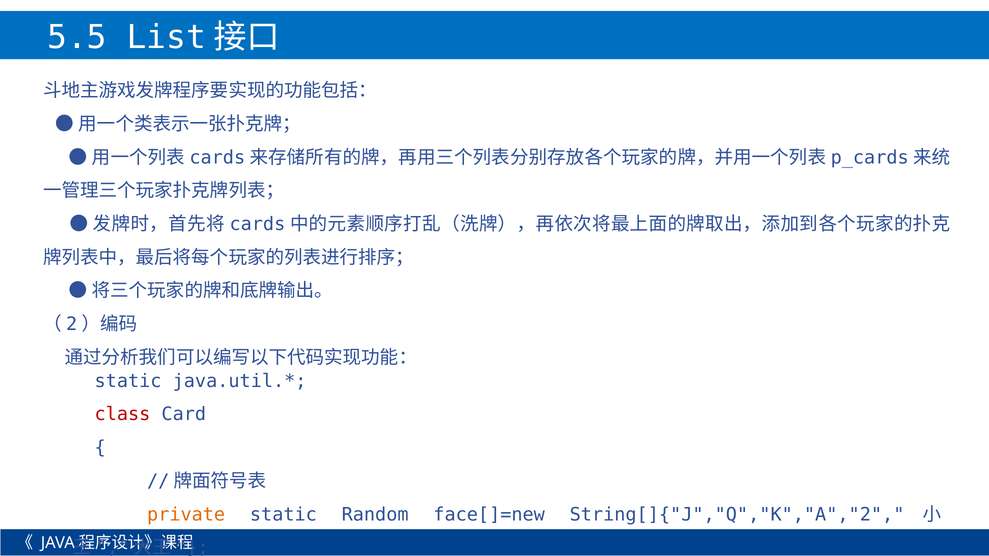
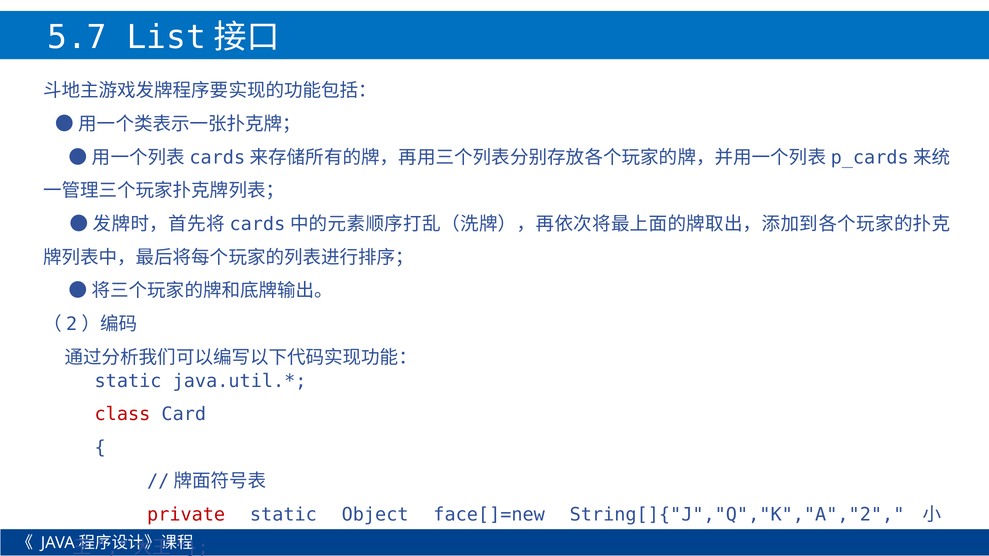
5.5: 5.5 -> 5.7
private colour: orange -> red
Random: Random -> Object
